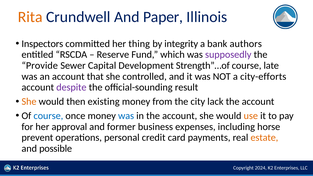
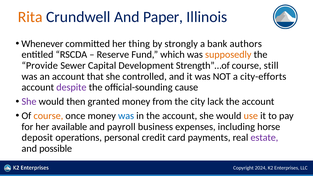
Inspectors: Inspectors -> Whenever
integrity: integrity -> strongly
supposedly colour: purple -> orange
late: late -> still
result: result -> cause
She at (29, 102) colour: orange -> purple
existing: existing -> granted
course at (48, 116) colour: blue -> orange
approval: approval -> available
former: former -> payroll
prevent: prevent -> deposit
estate colour: orange -> purple
